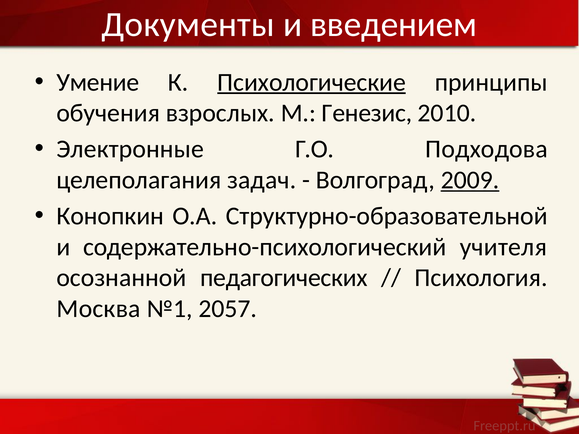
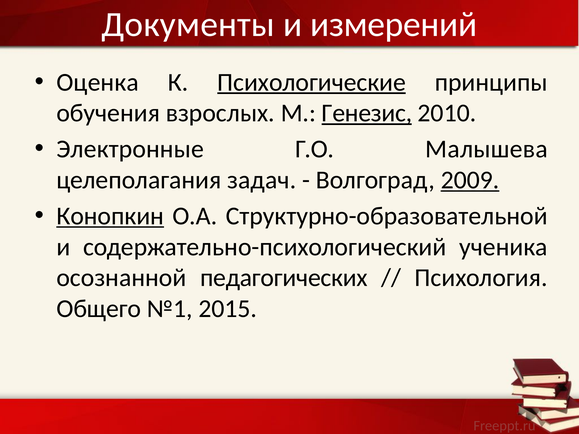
введением: введением -> измерений
Умение: Умение -> Оценка
Генезис underline: none -> present
Подходова: Подходова -> Малышева
Конопкин underline: none -> present
учителя: учителя -> ученика
Москва: Москва -> Общего
2057: 2057 -> 2015
